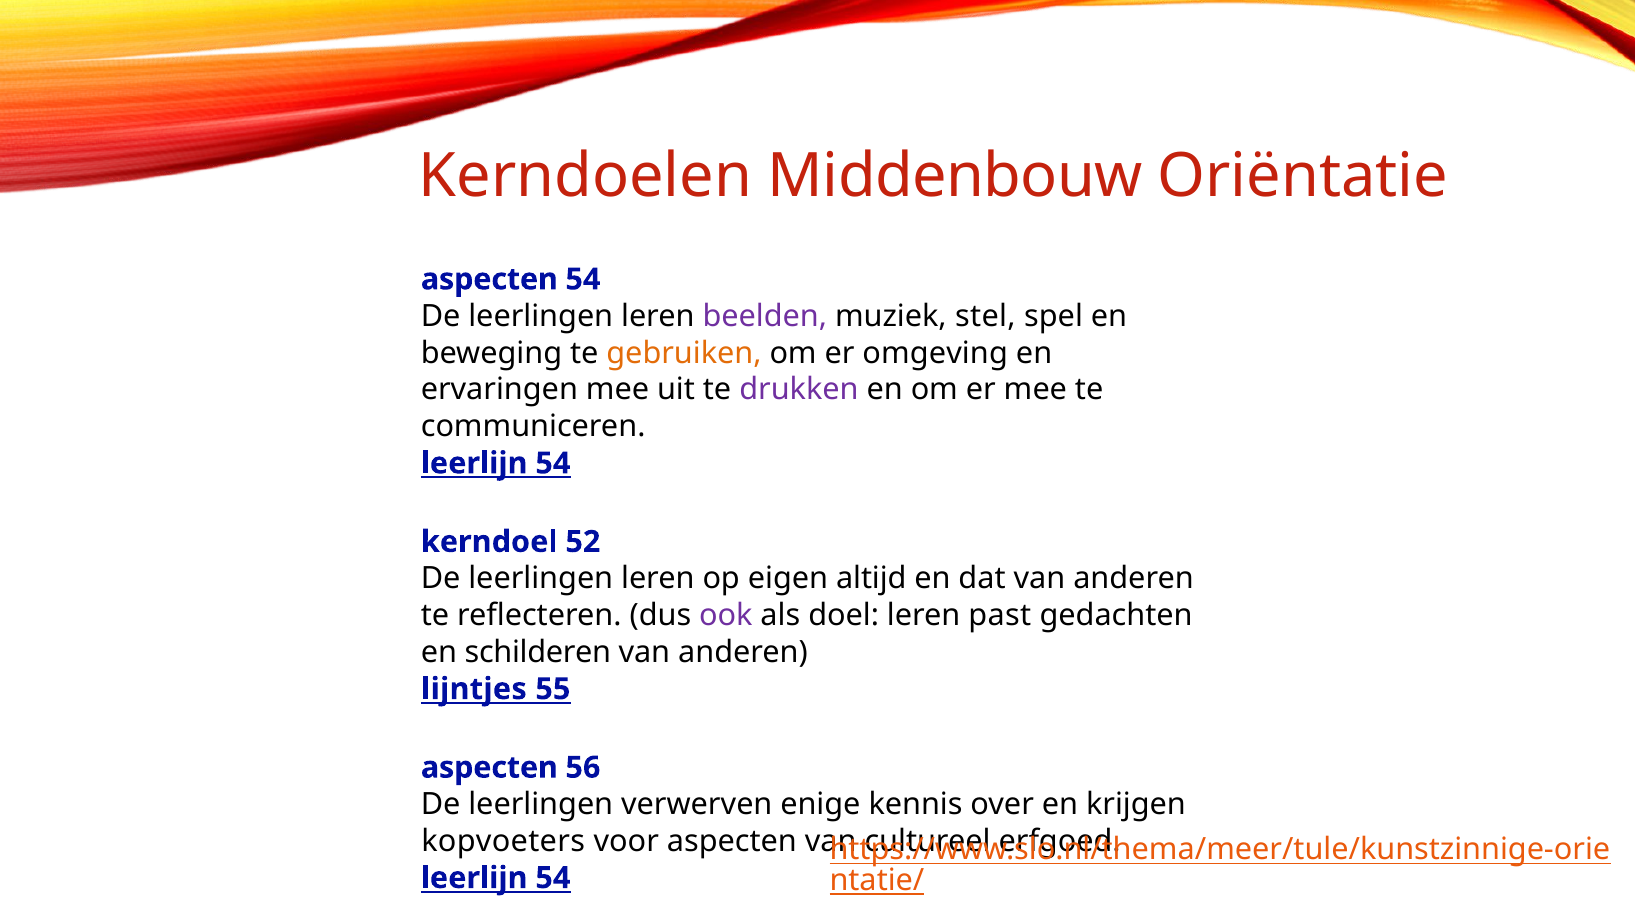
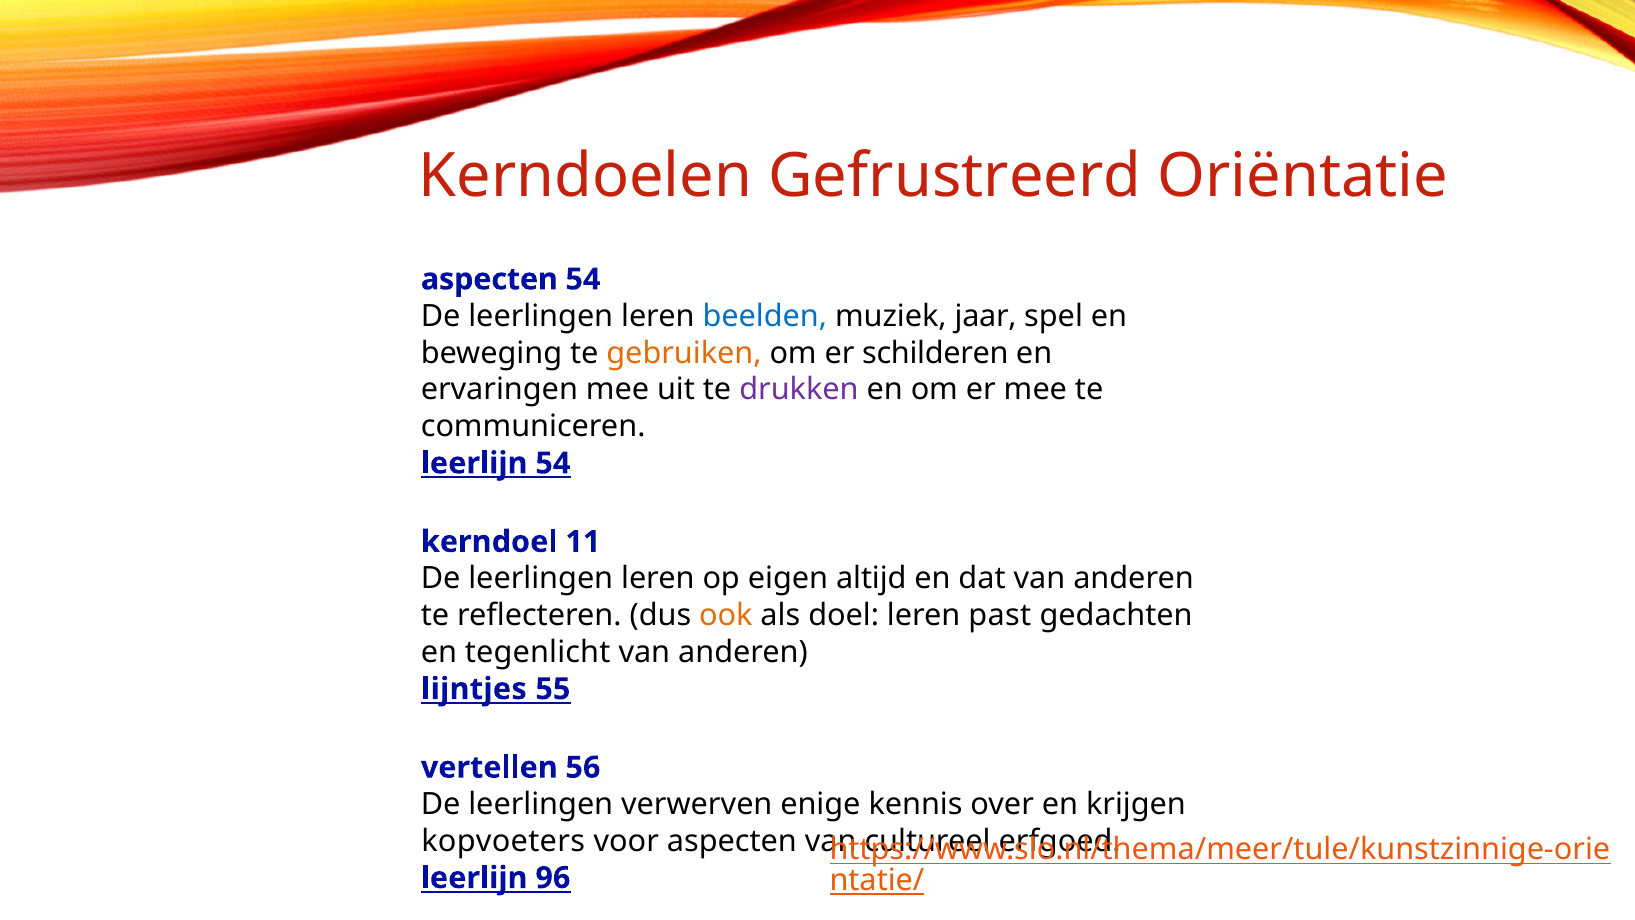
Middenbouw: Middenbouw -> Gefrustreerd
beelden colour: purple -> blue
stel: stel -> jaar
omgeving: omgeving -> schilderen
52: 52 -> 11
ook colour: purple -> orange
schilderen: schilderen -> tegenlicht
aspecten at (489, 767): aspecten -> vertellen
54 at (553, 878): 54 -> 96
